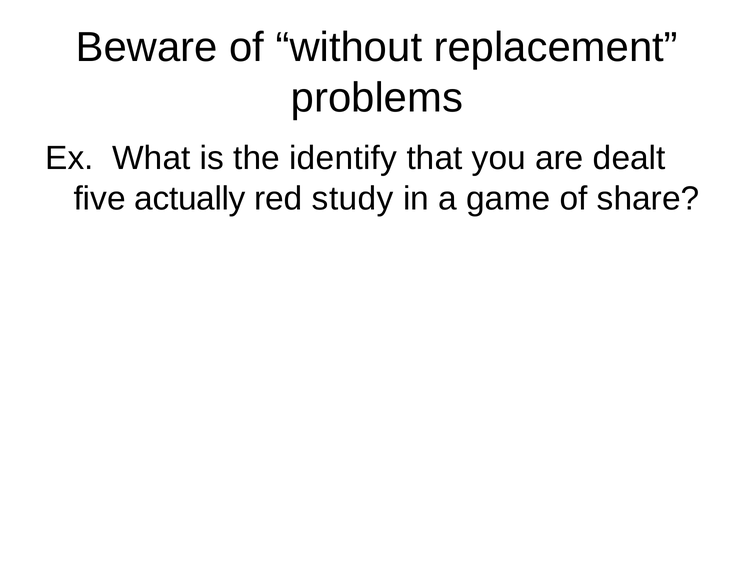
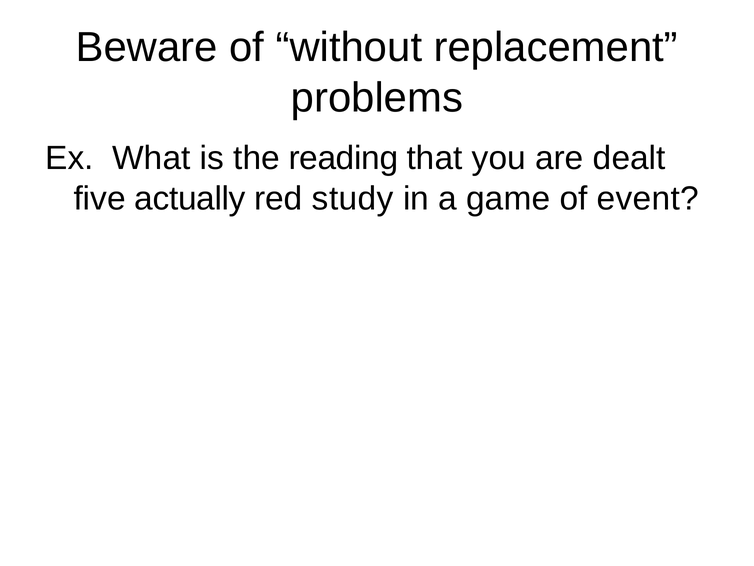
identify: identify -> reading
share: share -> event
